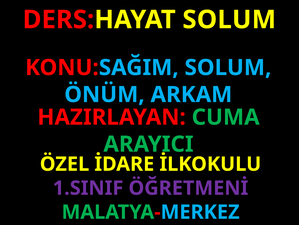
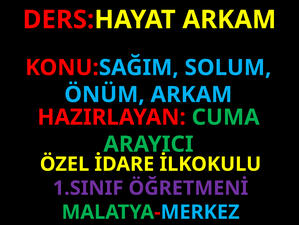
DERS:HAYAT SOLUM: SOLUM -> ARKAM
